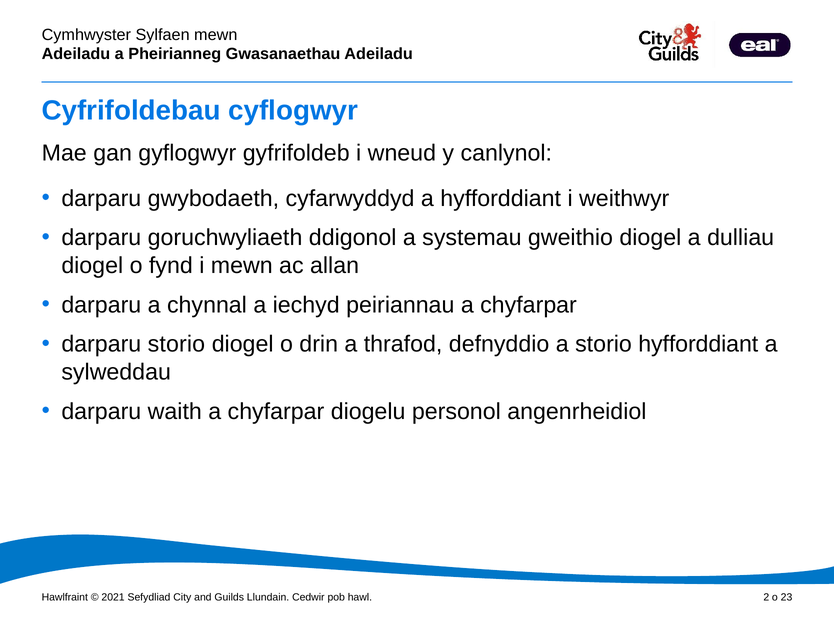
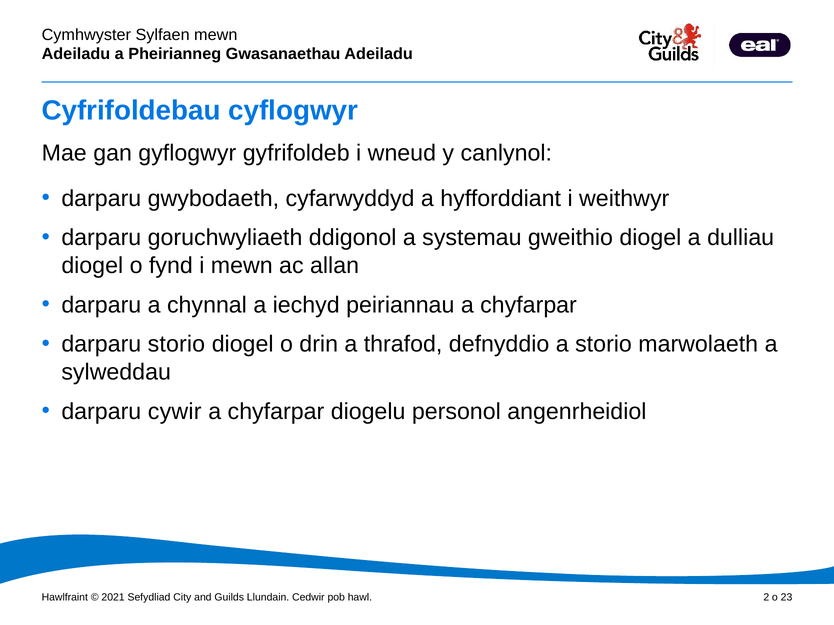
storio hyfforddiant: hyfforddiant -> marwolaeth
waith: waith -> cywir
